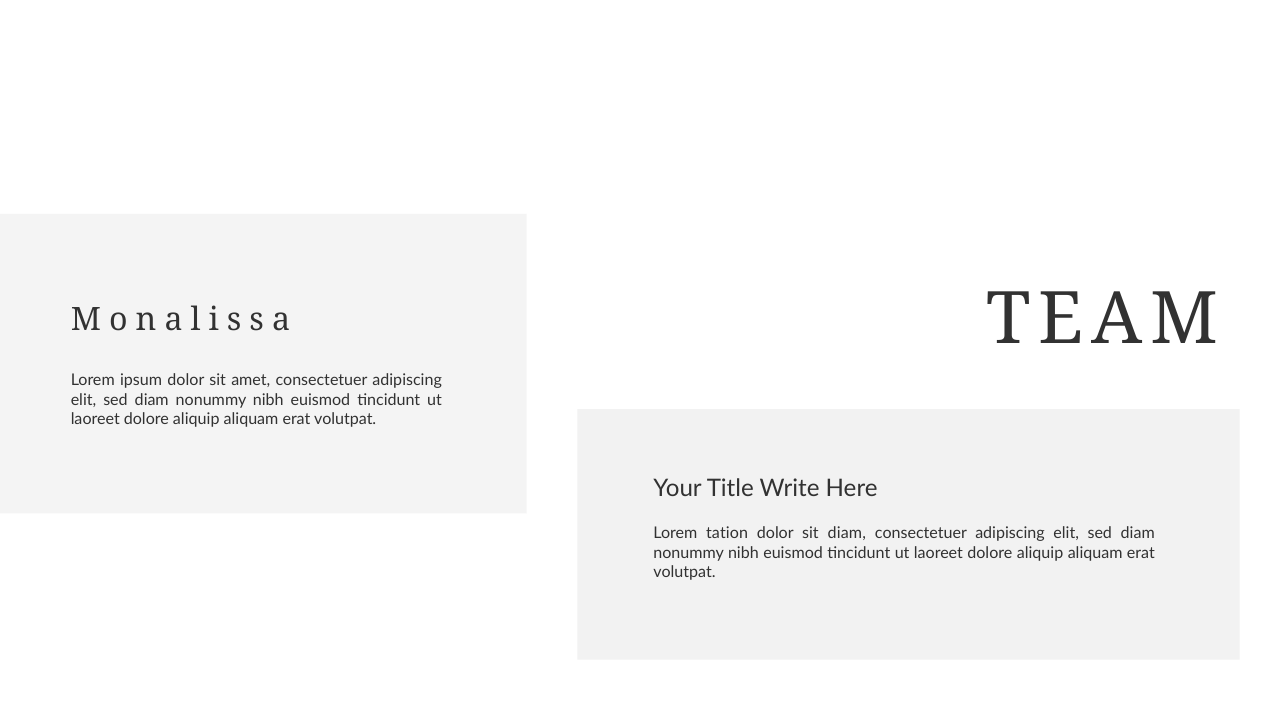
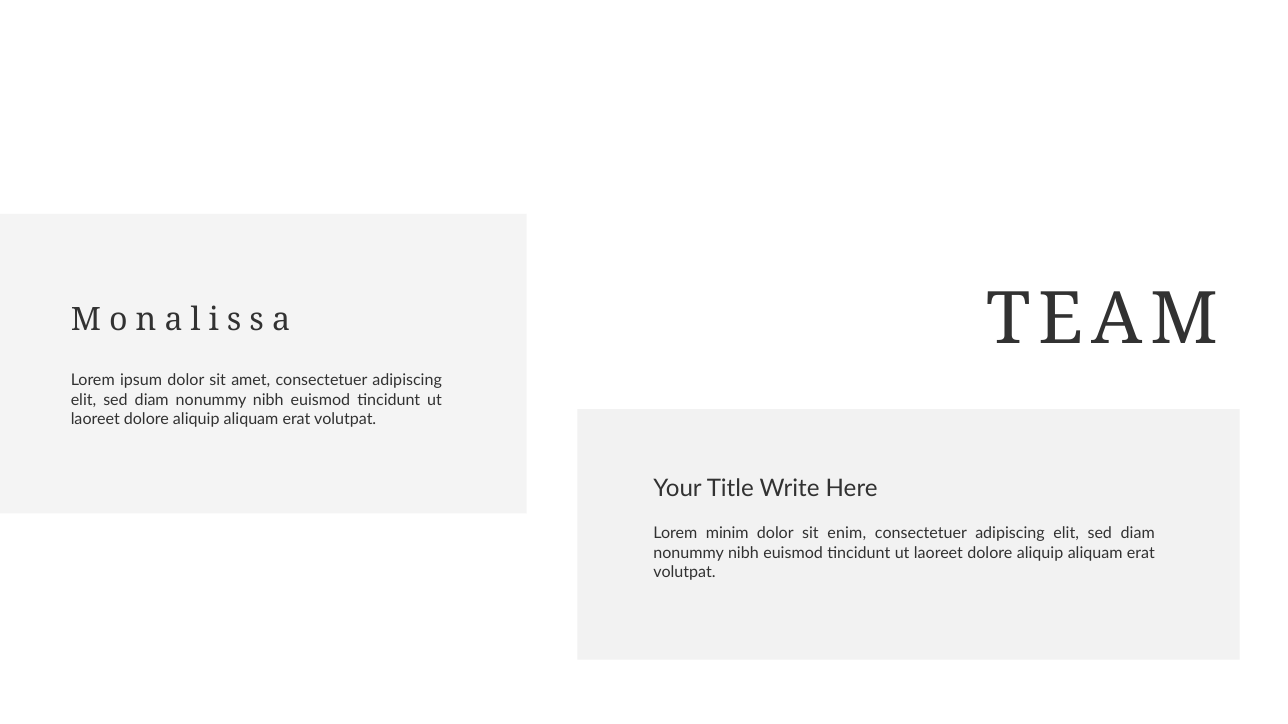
tation: tation -> minim
sit diam: diam -> enim
